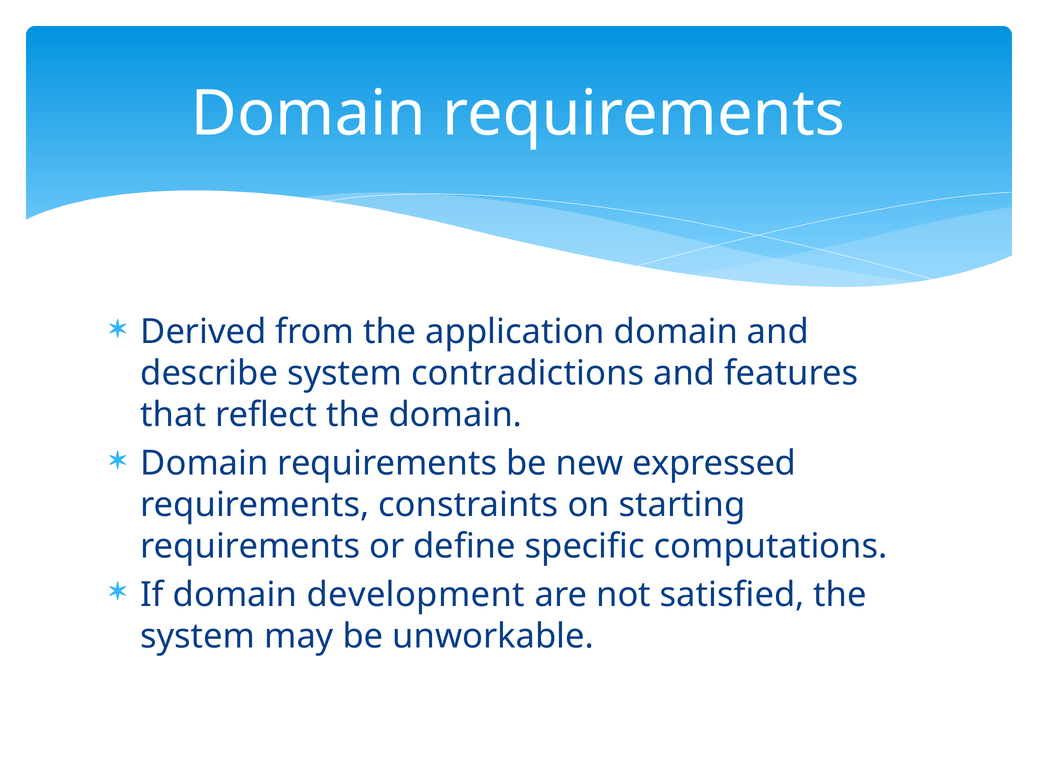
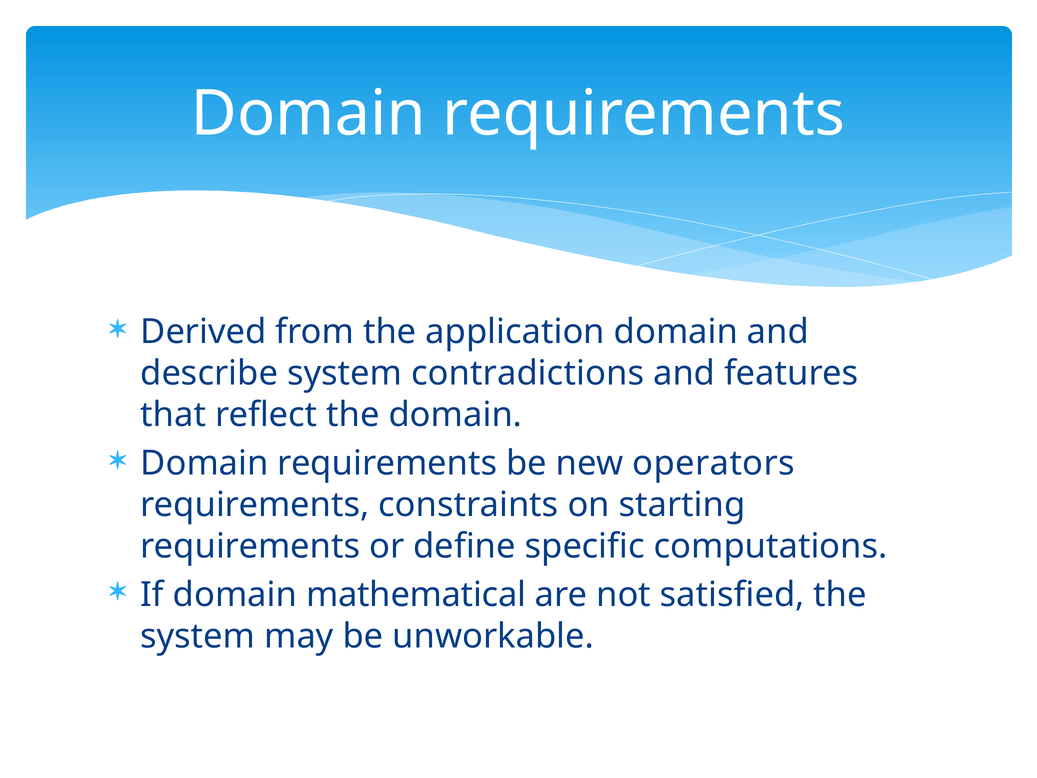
expressed: expressed -> operators
development: development -> mathematical
